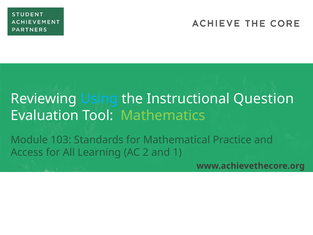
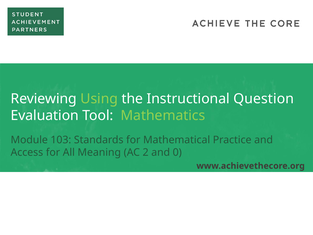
Using colour: light blue -> light green
Learning: Learning -> Meaning
1: 1 -> 0
